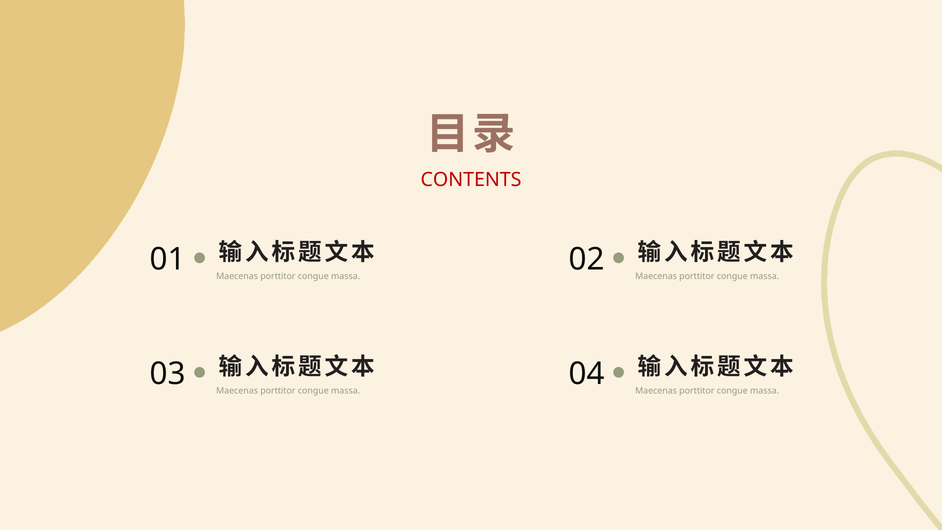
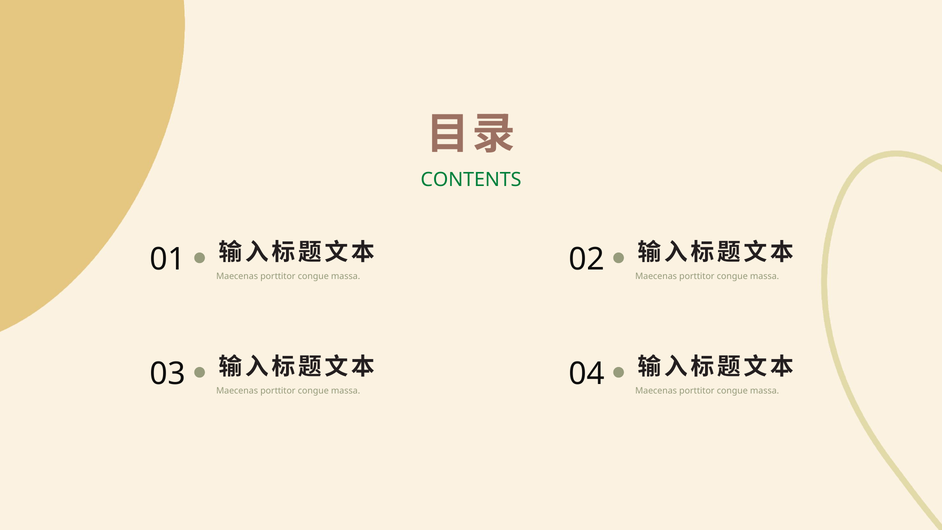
CONTENTS colour: red -> green
